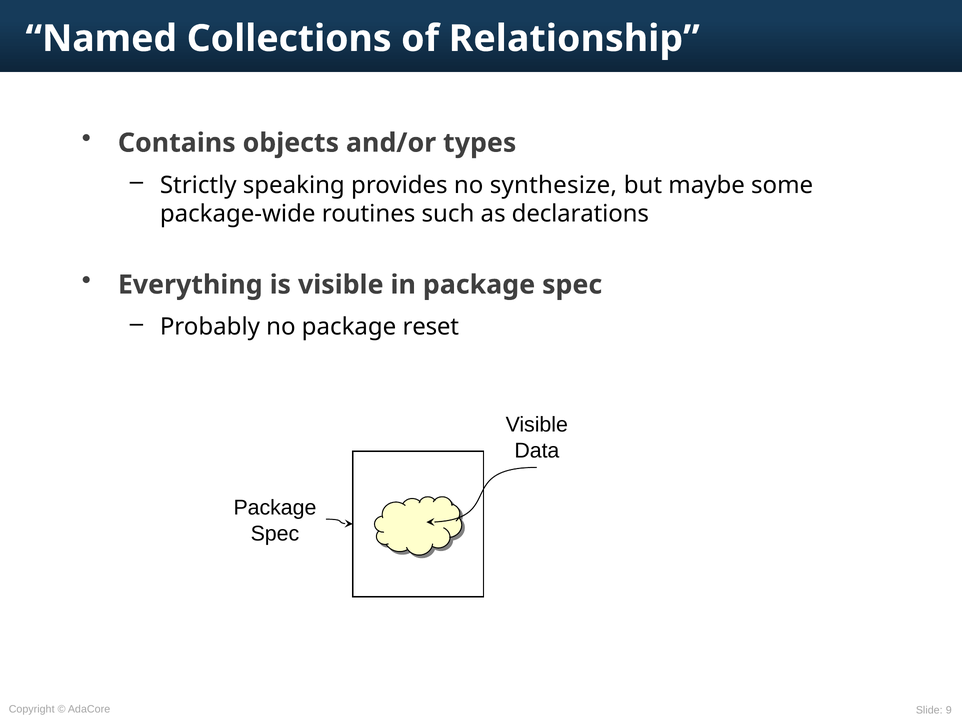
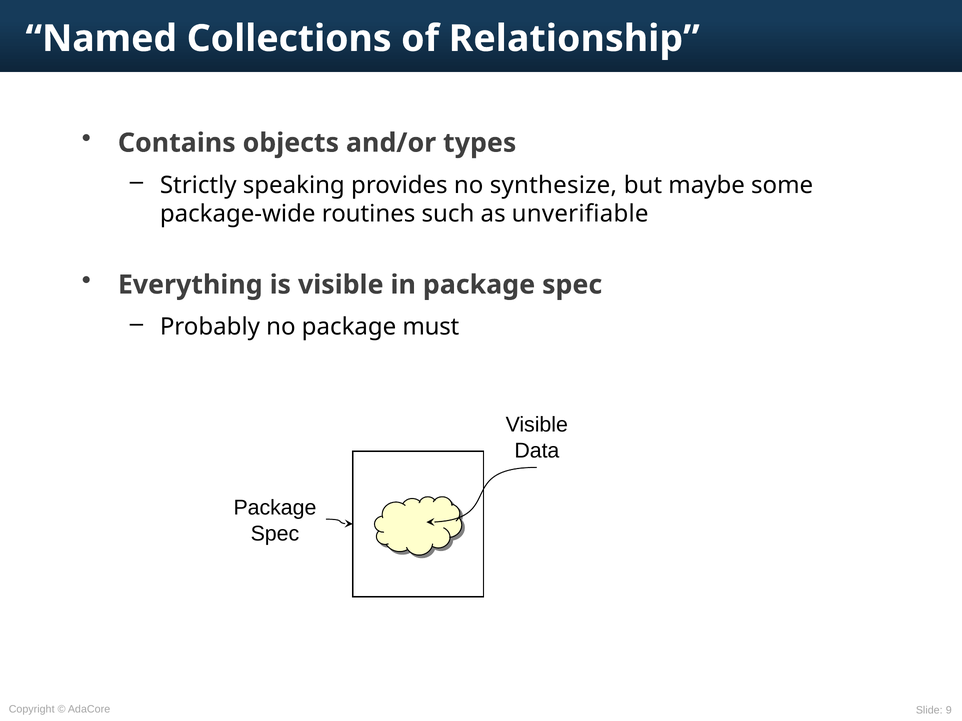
declarations: declarations -> unverifiable
reset: reset -> must
